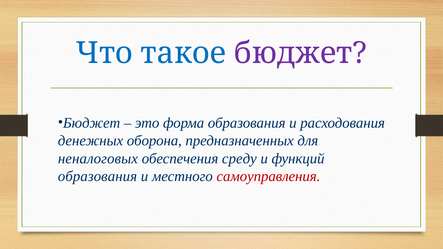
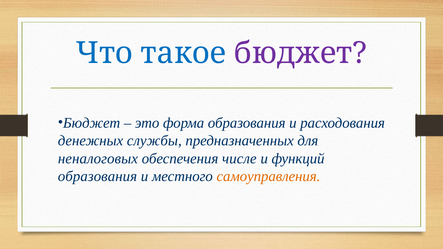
оборона: оборона -> службы
среду: среду -> числе
самоуправления colour: red -> orange
